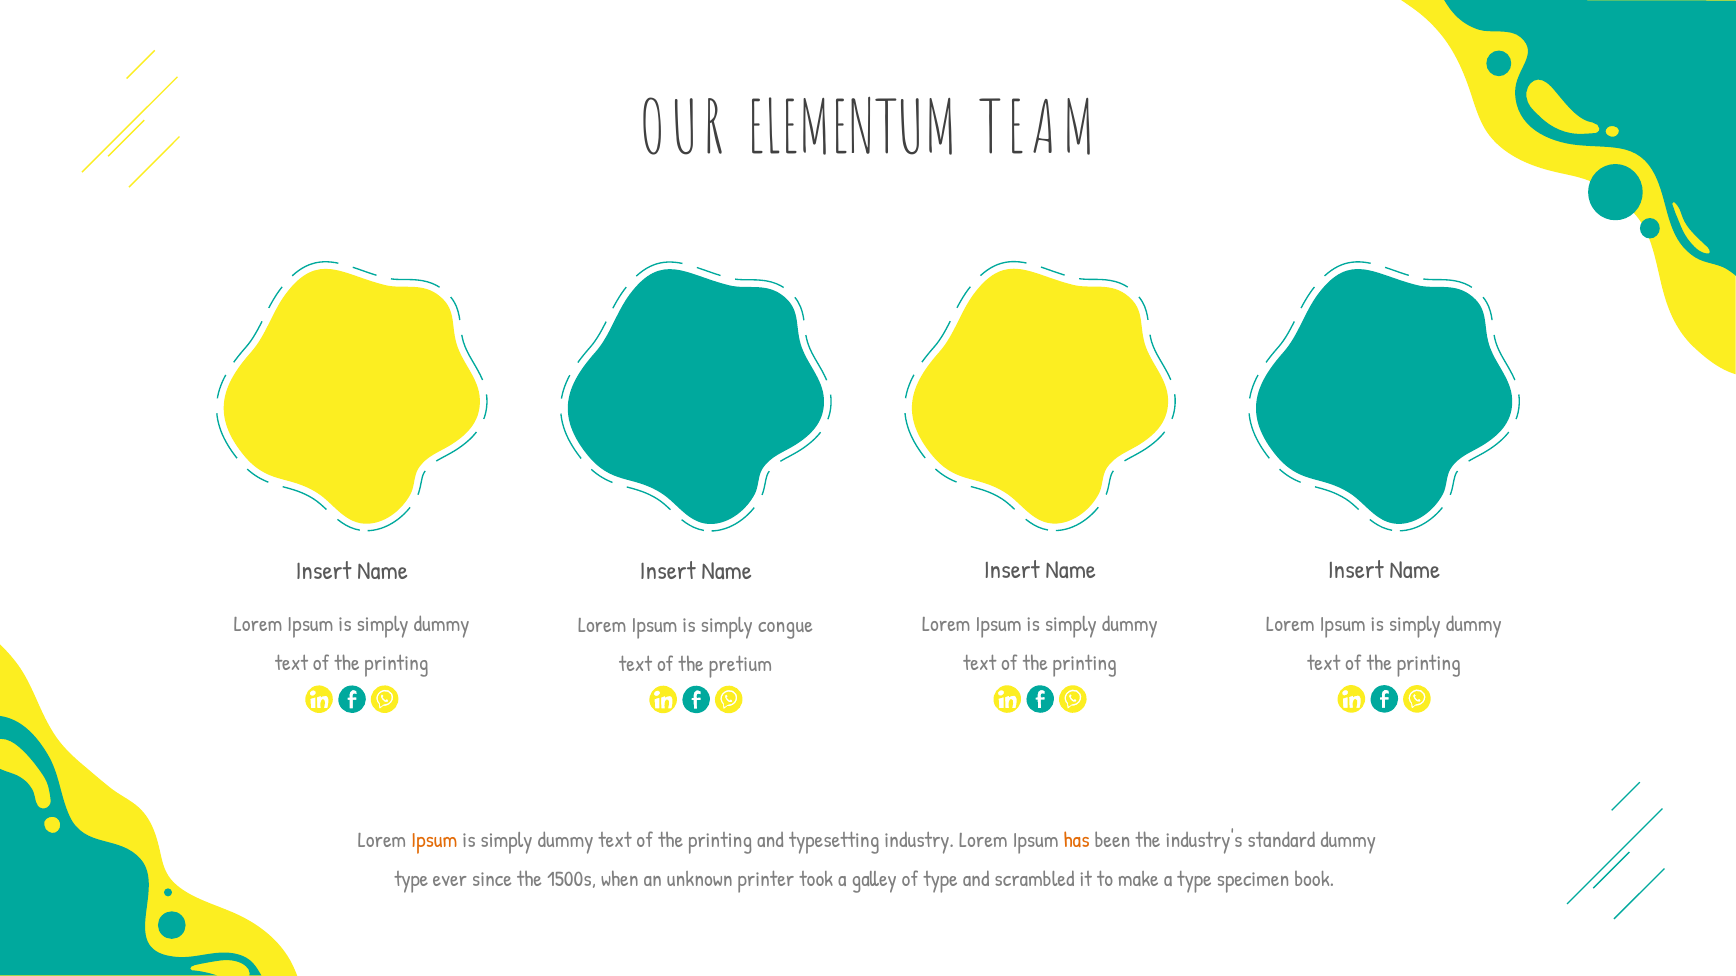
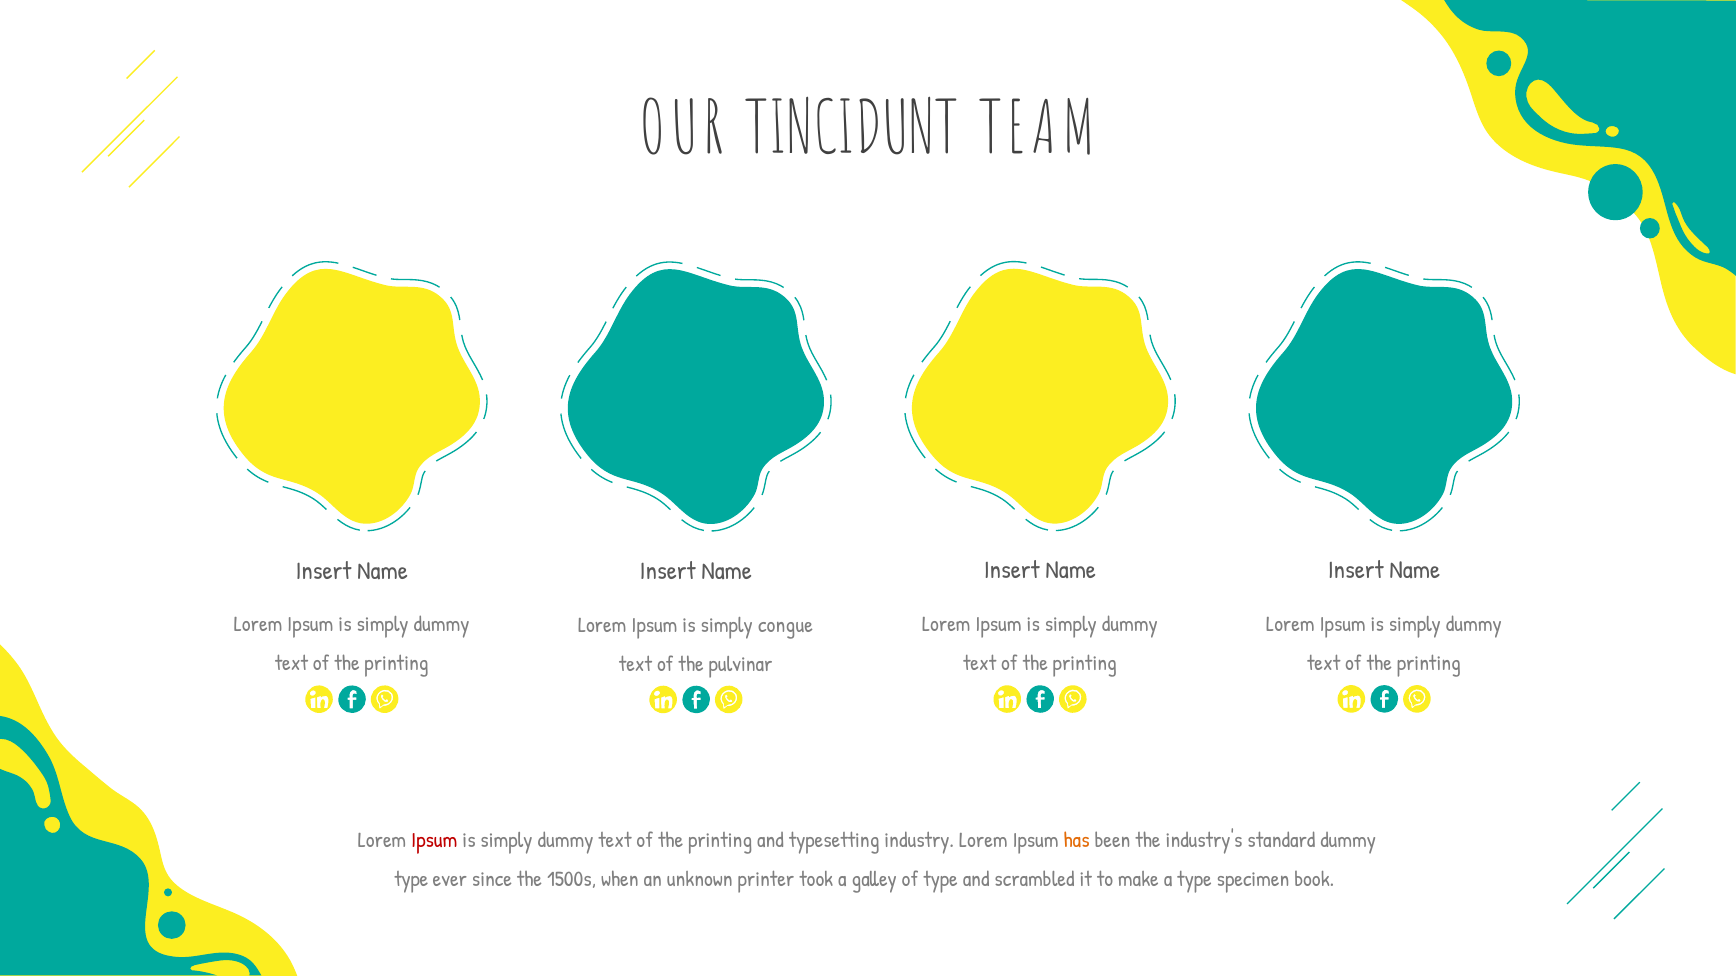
ELEMENTUM: ELEMENTUM -> TINCIDUNT
pretium: pretium -> pulvinar
Ipsum at (434, 841) colour: orange -> red
